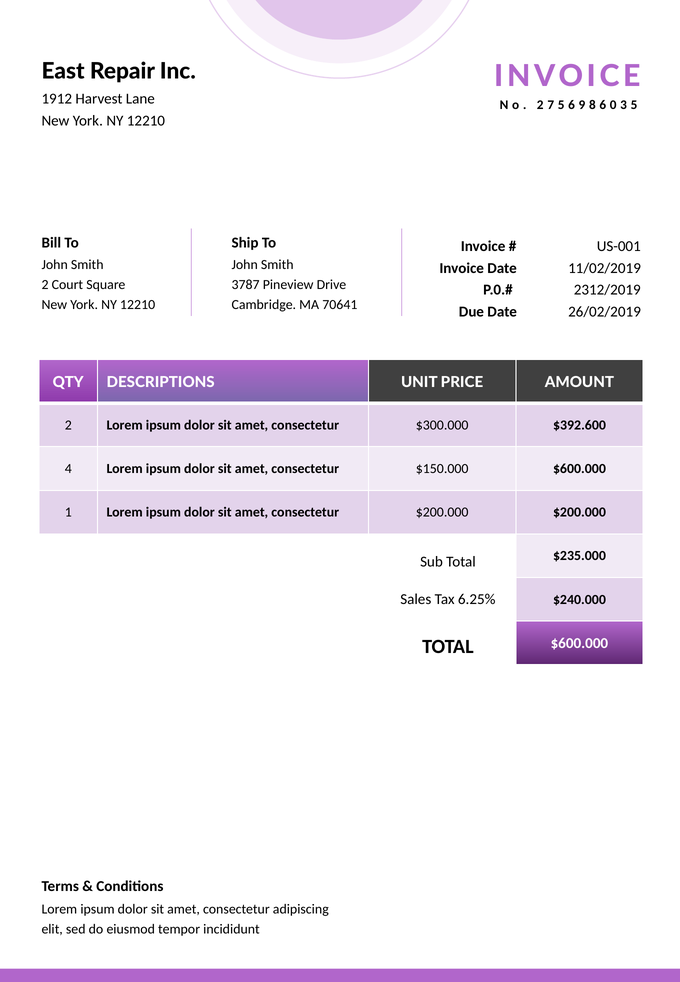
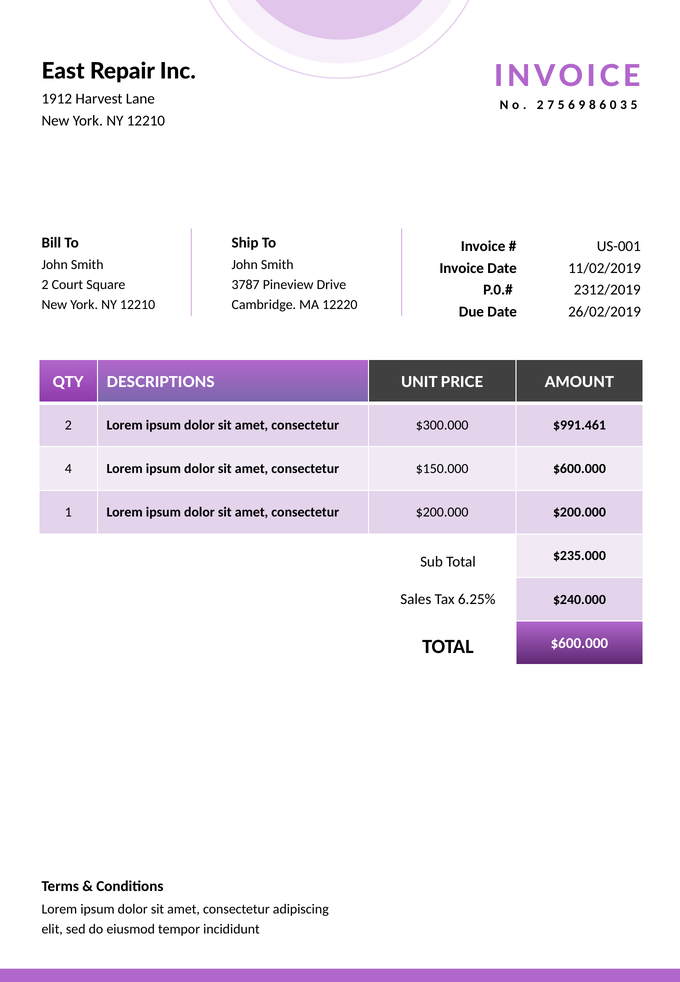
70641: 70641 -> 12220
$392.600: $392.600 -> $991.461
